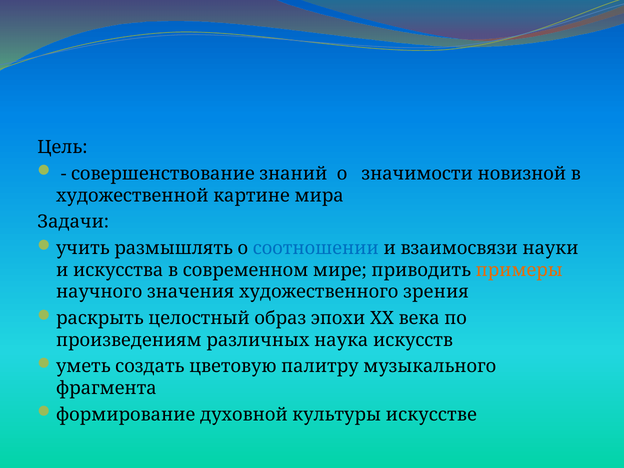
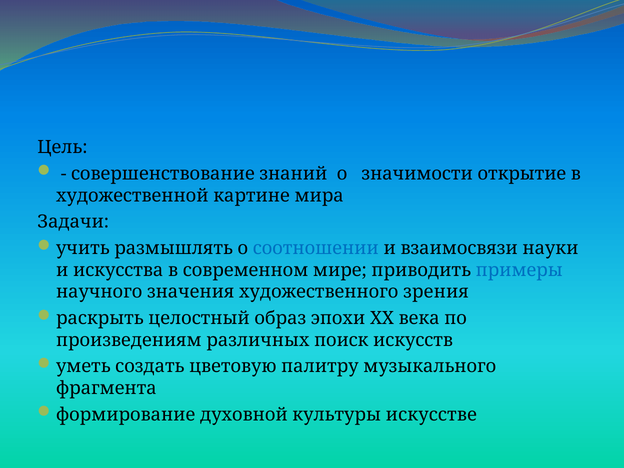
новизной: новизной -> открытие
примеры colour: orange -> blue
наука: наука -> поиск
